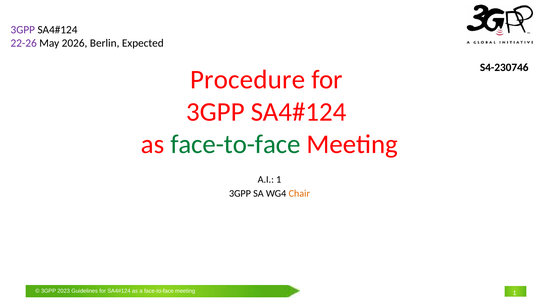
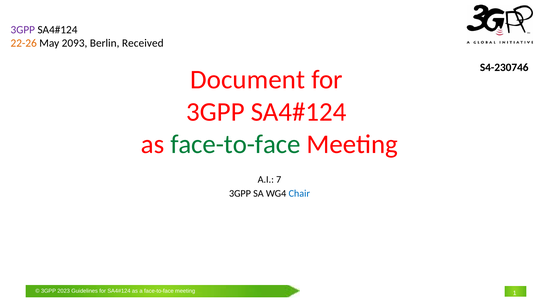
22-26 colour: purple -> orange
2026: 2026 -> 2093
Expected: Expected -> Received
Procedure: Procedure -> Document
A.I 1: 1 -> 7
Chair colour: orange -> blue
